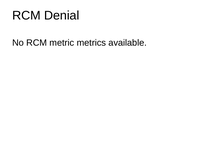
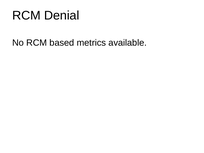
metric: metric -> based
